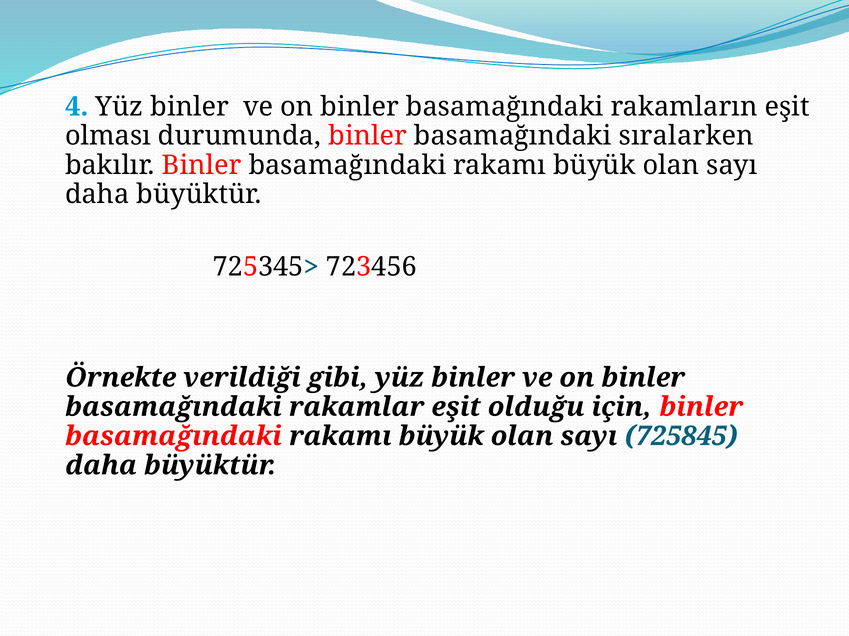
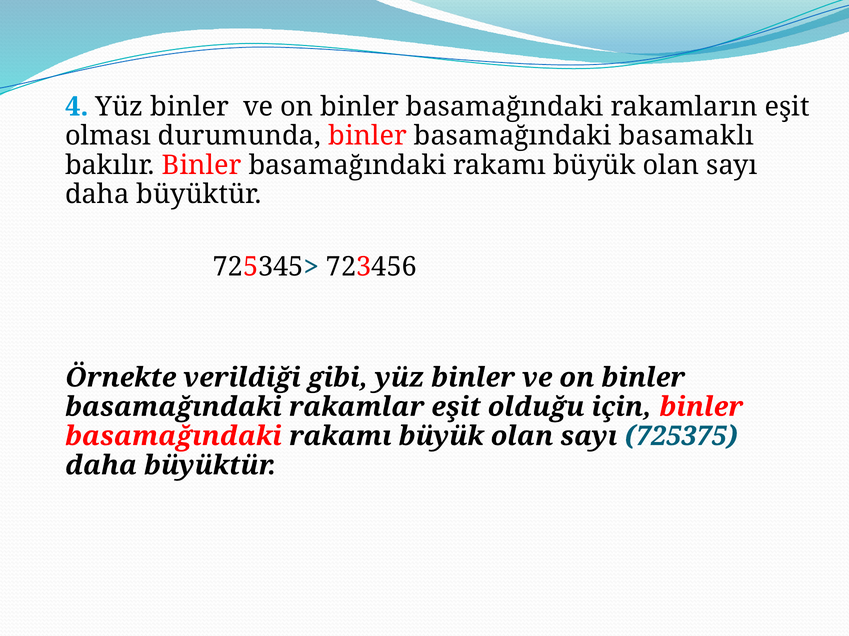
sıralarken: sıralarken -> basamaklı
725845: 725845 -> 725375
